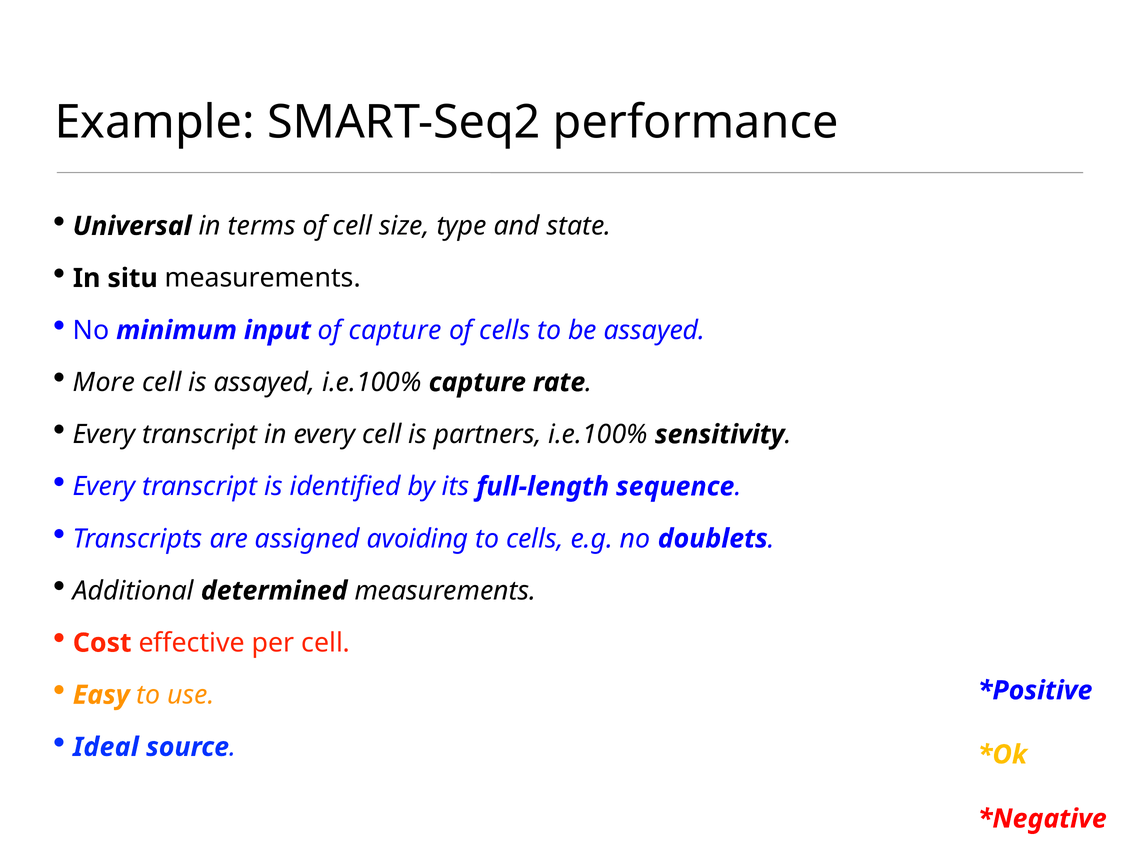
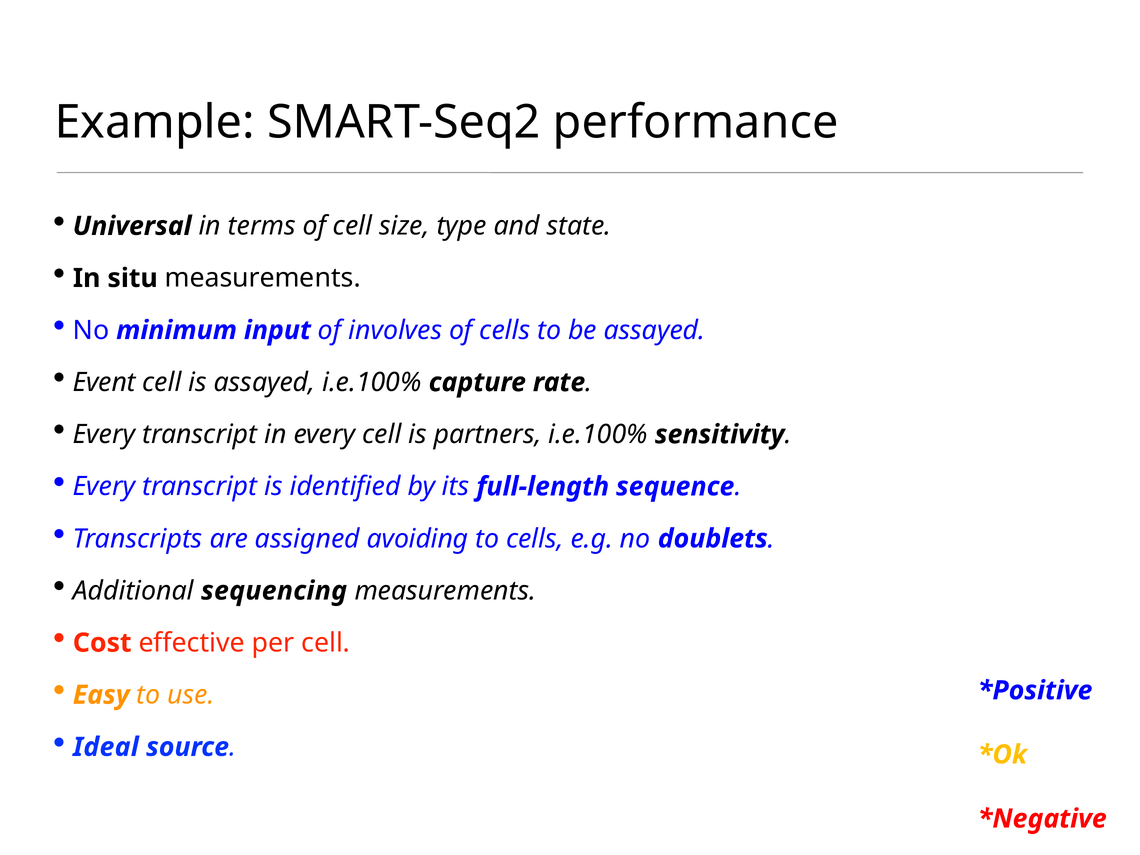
of capture: capture -> involves
More: More -> Event
determined: determined -> sequencing
